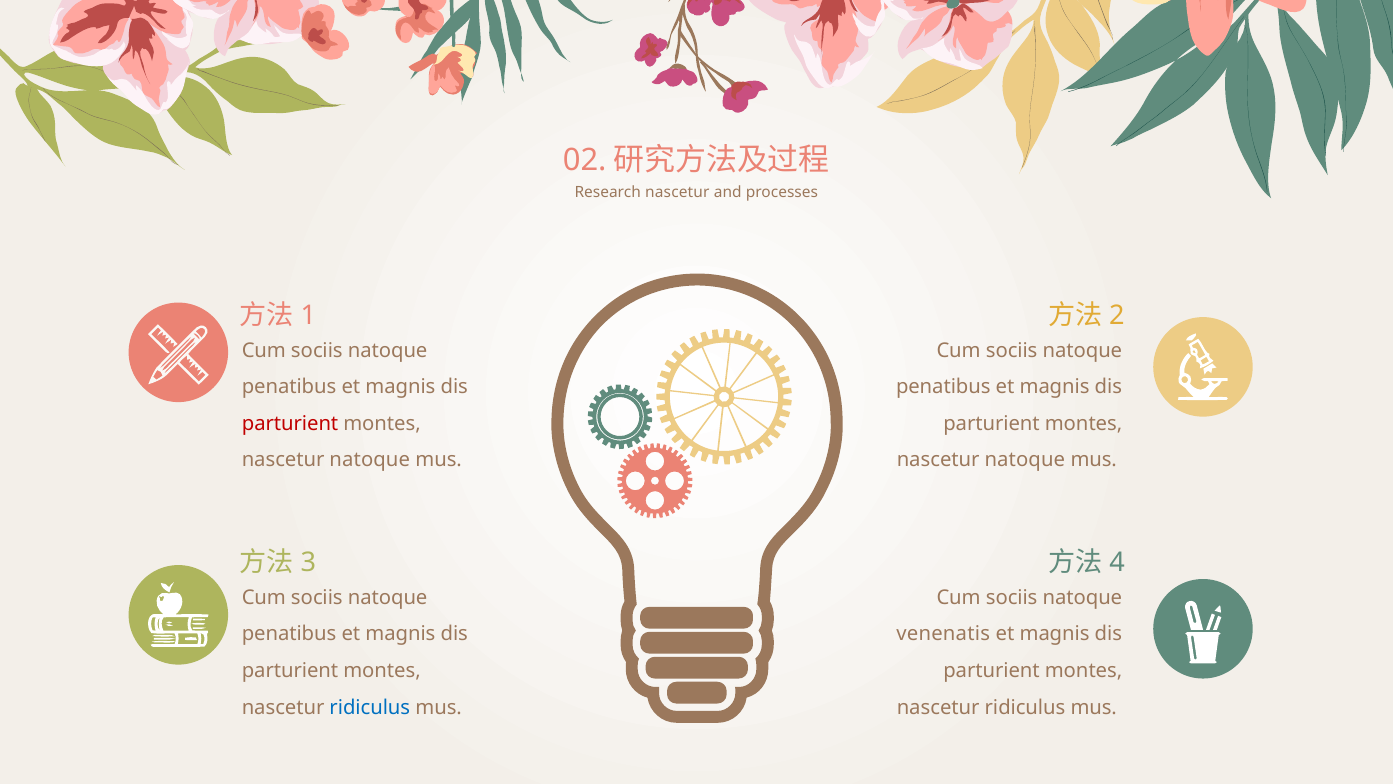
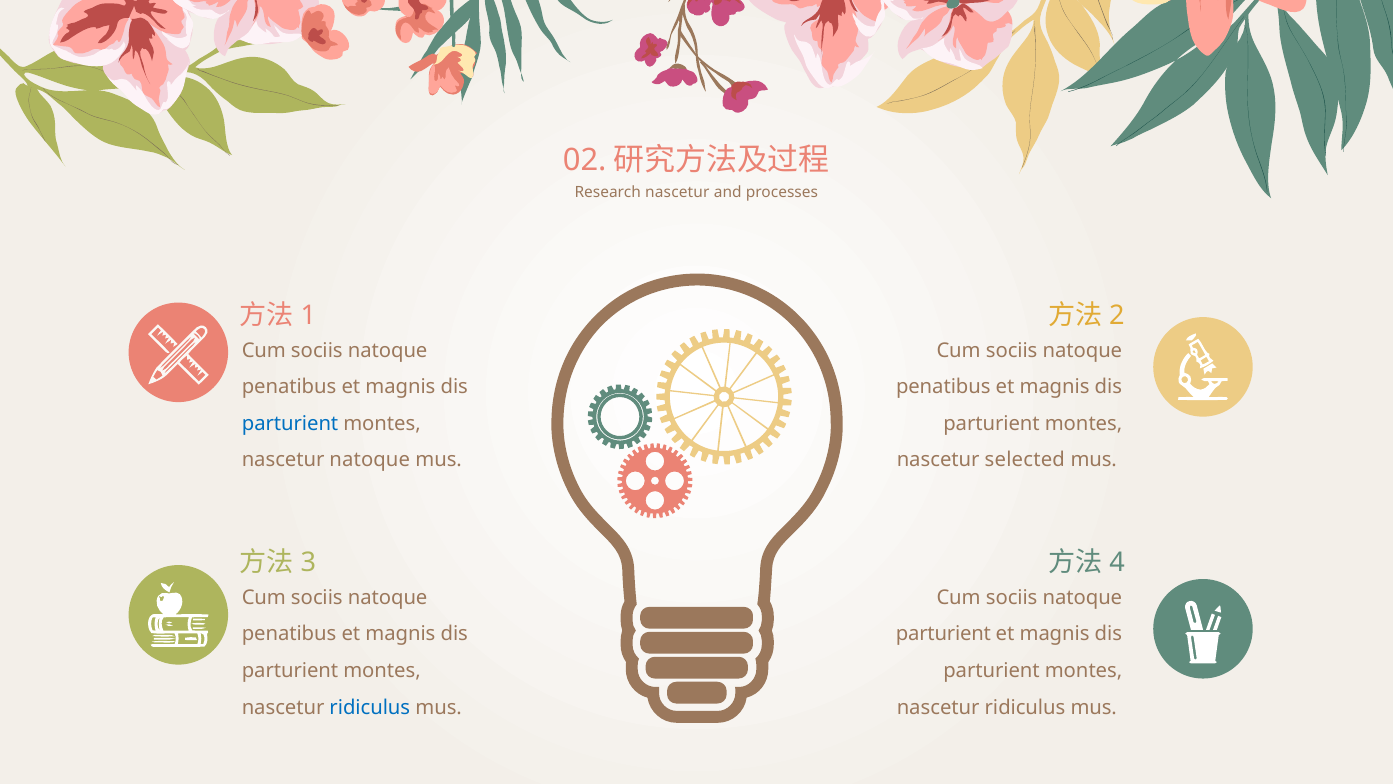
parturient at (290, 423) colour: red -> blue
natoque at (1025, 460): natoque -> selected
venenatis at (943, 634): venenatis -> parturient
